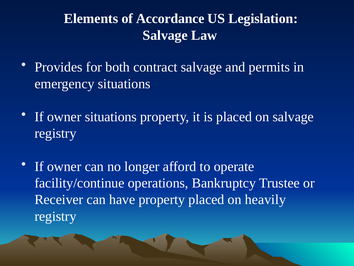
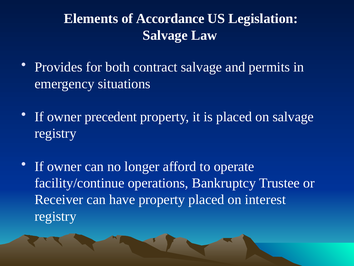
owner situations: situations -> precedent
heavily: heavily -> interest
